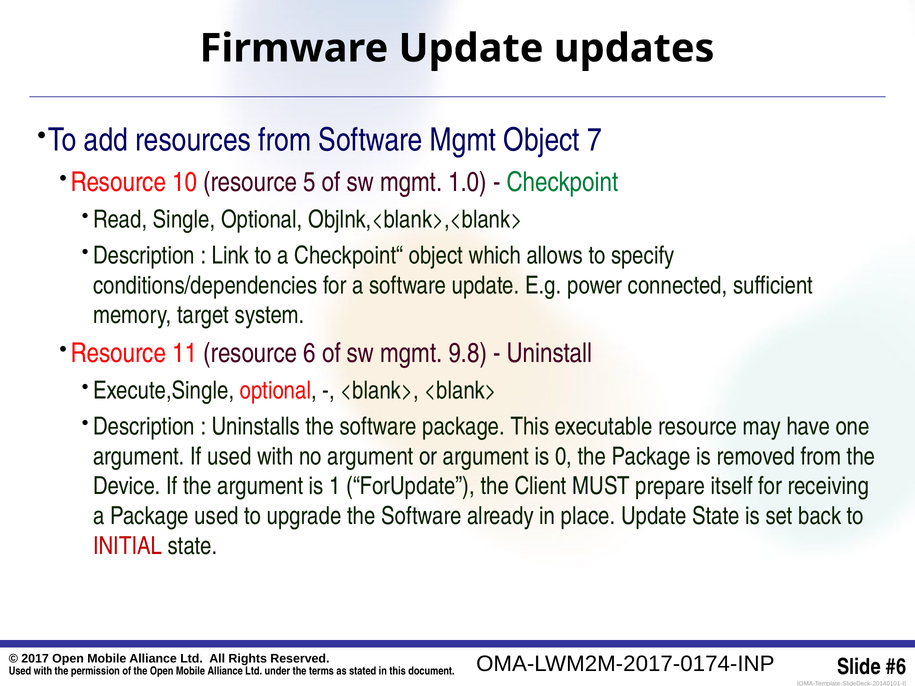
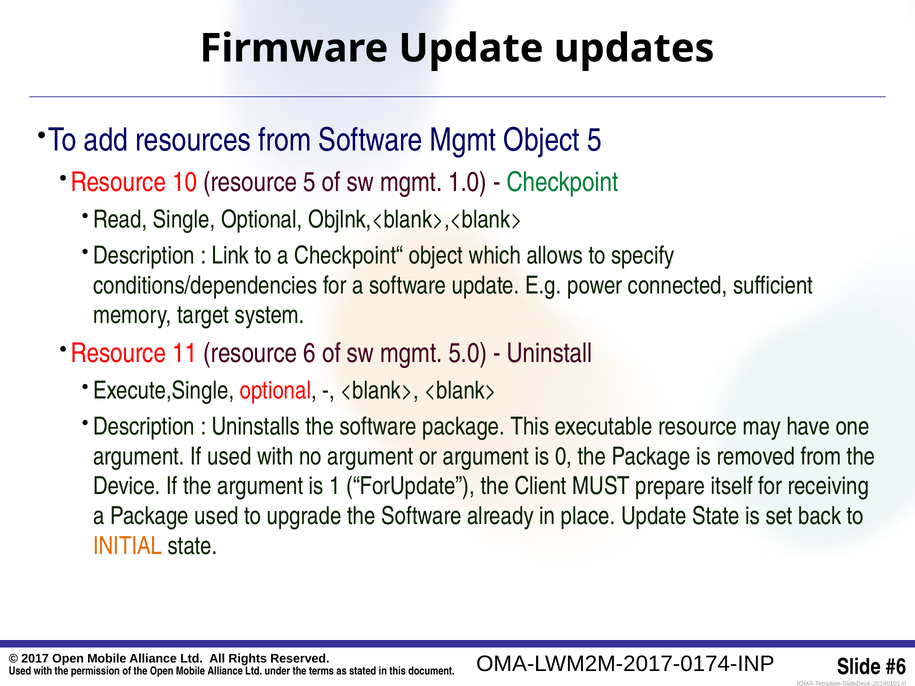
Object 7: 7 -> 5
9.8: 9.8 -> 5.0
INITIAL colour: red -> orange
